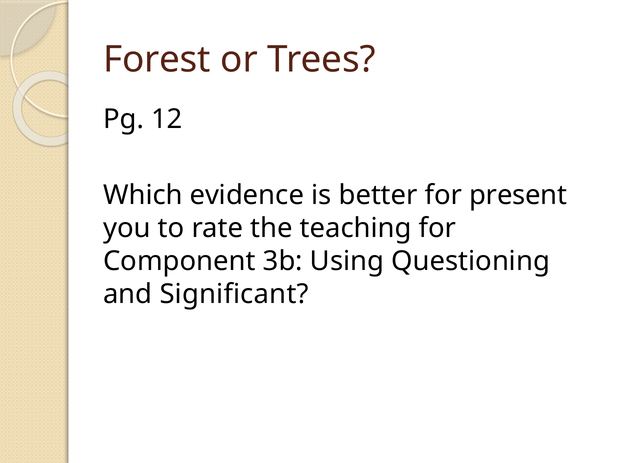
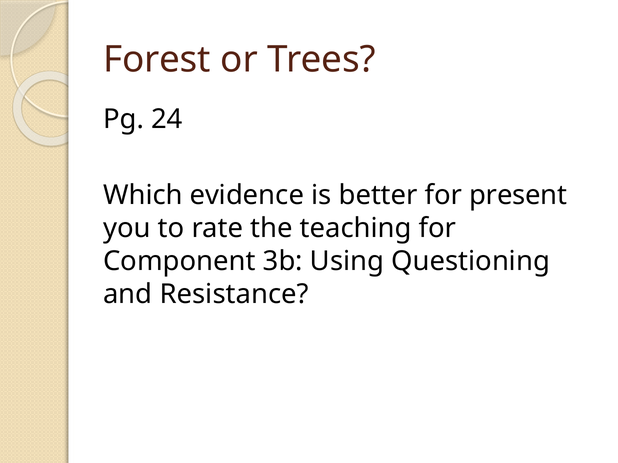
12: 12 -> 24
Significant: Significant -> Resistance
